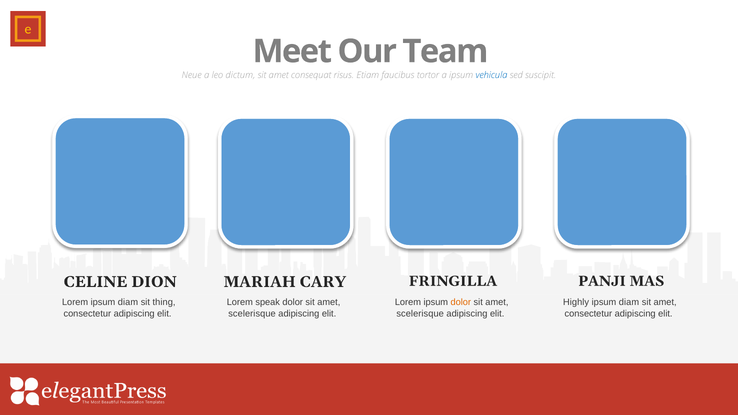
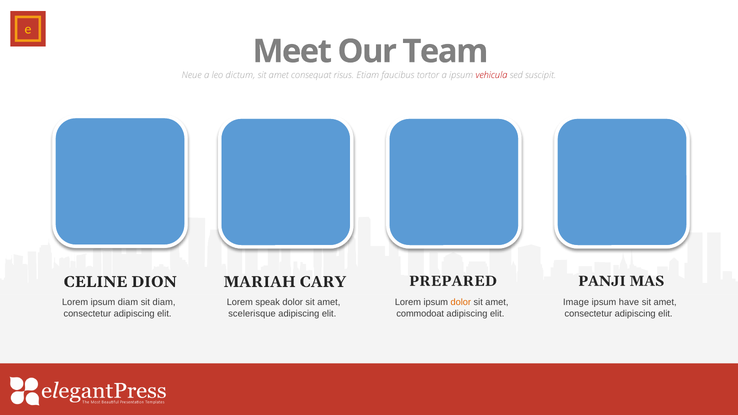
vehicula colour: blue -> red
FRINGILLA: FRINGILLA -> PREPARED
sit thing: thing -> diam
Highly: Highly -> Image
diam at (629, 303): diam -> have
scelerisque at (420, 314): scelerisque -> commodoat
